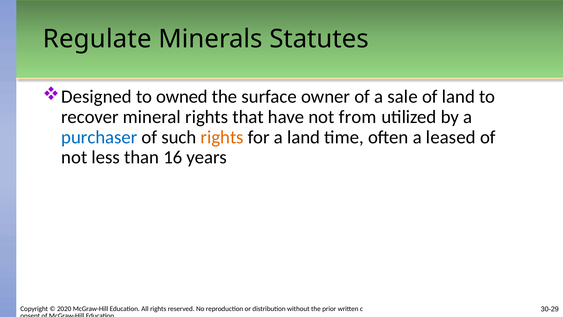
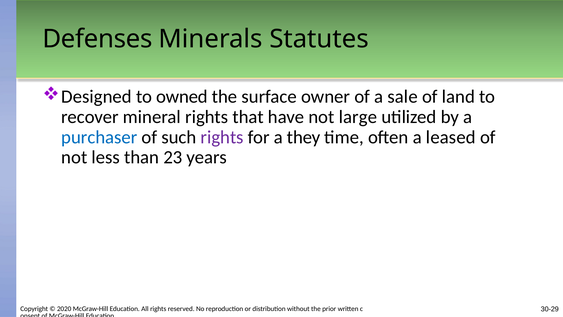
Regulate: Regulate -> Defenses
from: from -> large
rights at (222, 137) colour: orange -> purple
a land: land -> they
16: 16 -> 23
